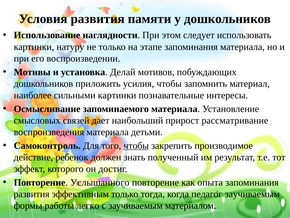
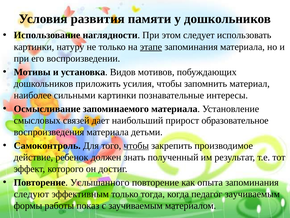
этапе underline: none -> present
Делай: Делай -> Видов
рассматривание: рассматривание -> образовательное
развития at (32, 194): развития -> следуют
легко: легко -> показ
